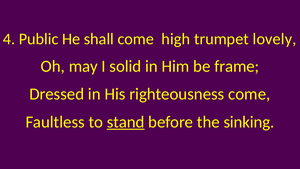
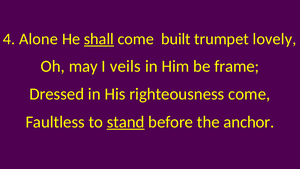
Public: Public -> Alone
shall underline: none -> present
high: high -> built
solid: solid -> veils
sinking: sinking -> anchor
